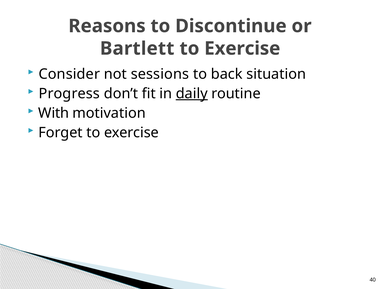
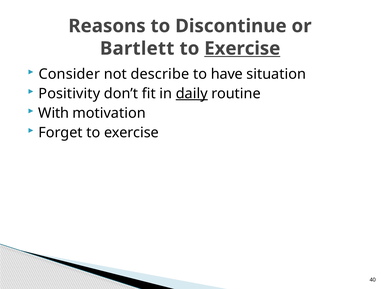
Exercise at (242, 48) underline: none -> present
sessions: sessions -> describe
back: back -> have
Progress: Progress -> Positivity
